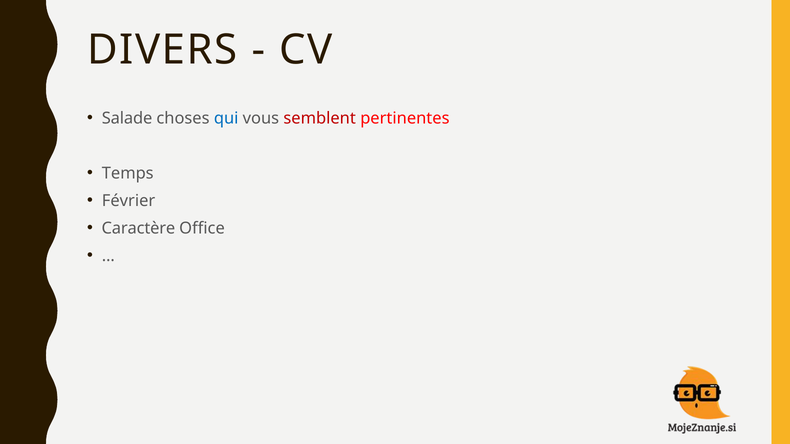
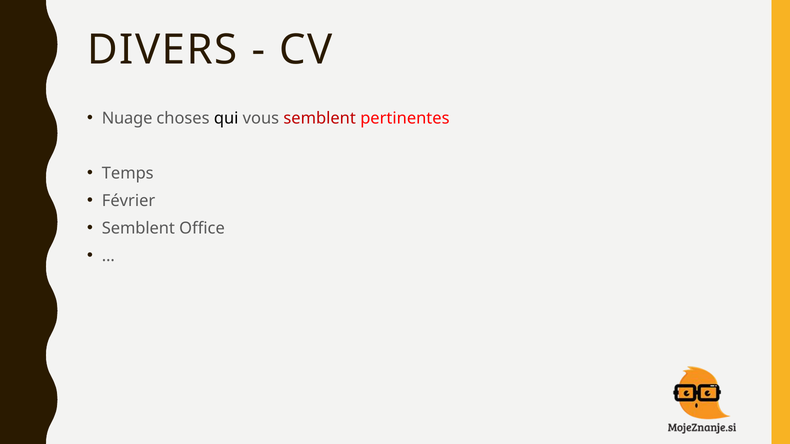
Salade: Salade -> Nuage
qui colour: blue -> black
Caractère at (138, 228): Caractère -> Semblent
